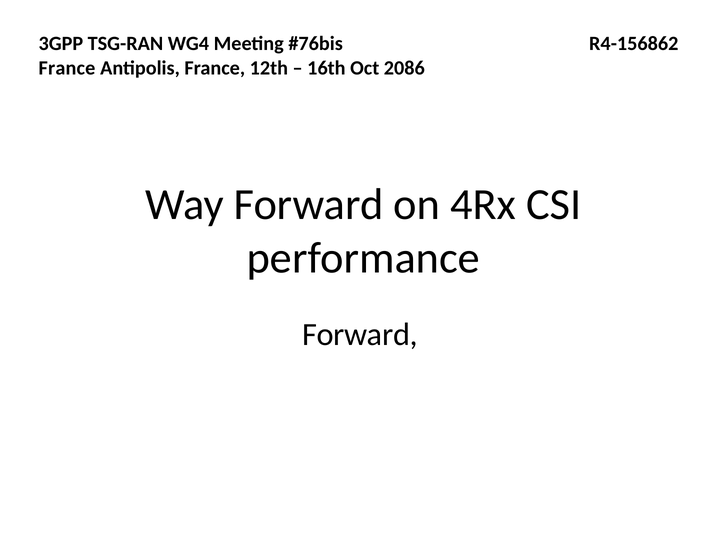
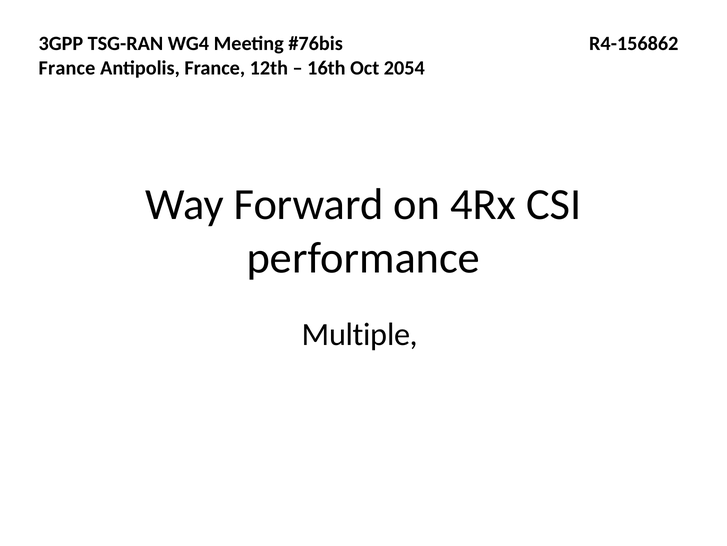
2086: 2086 -> 2054
Forward at (360, 334): Forward -> Multiple
